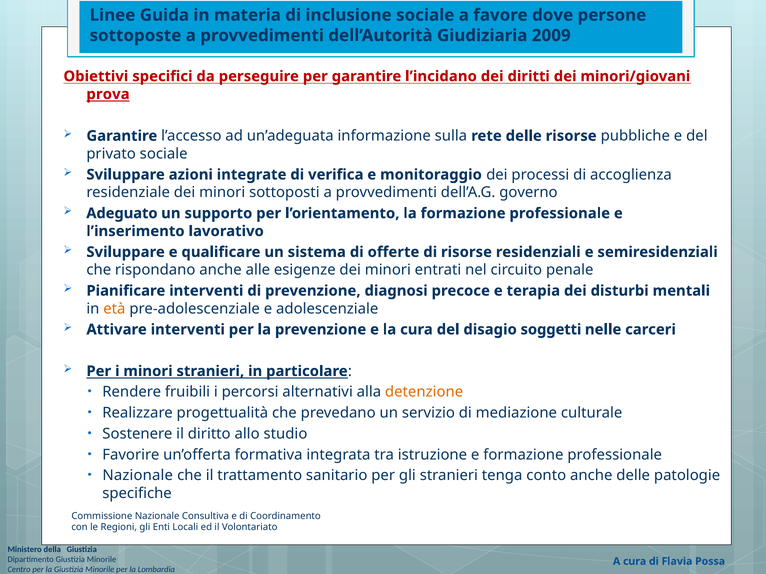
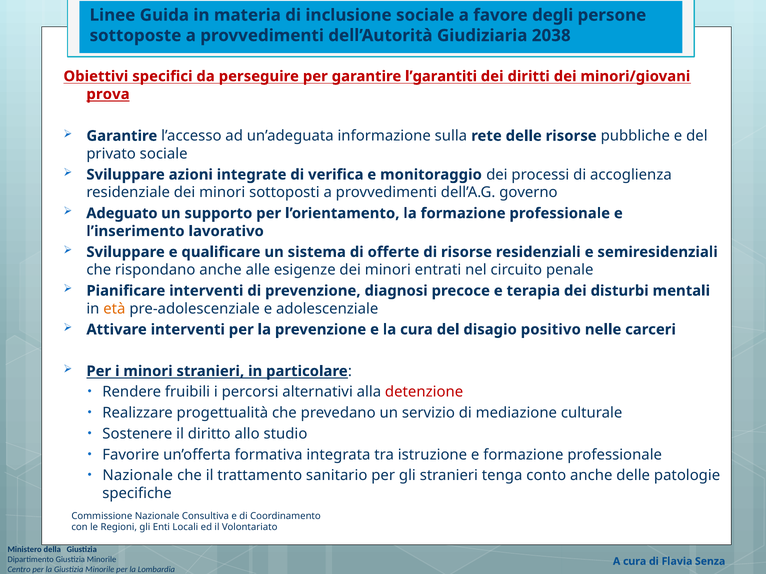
dove: dove -> degli
2009: 2009 -> 2038
l’incidano: l’incidano -> l’garantiti
soggetti: soggetti -> positivo
detenzione colour: orange -> red
Possa: Possa -> Senza
